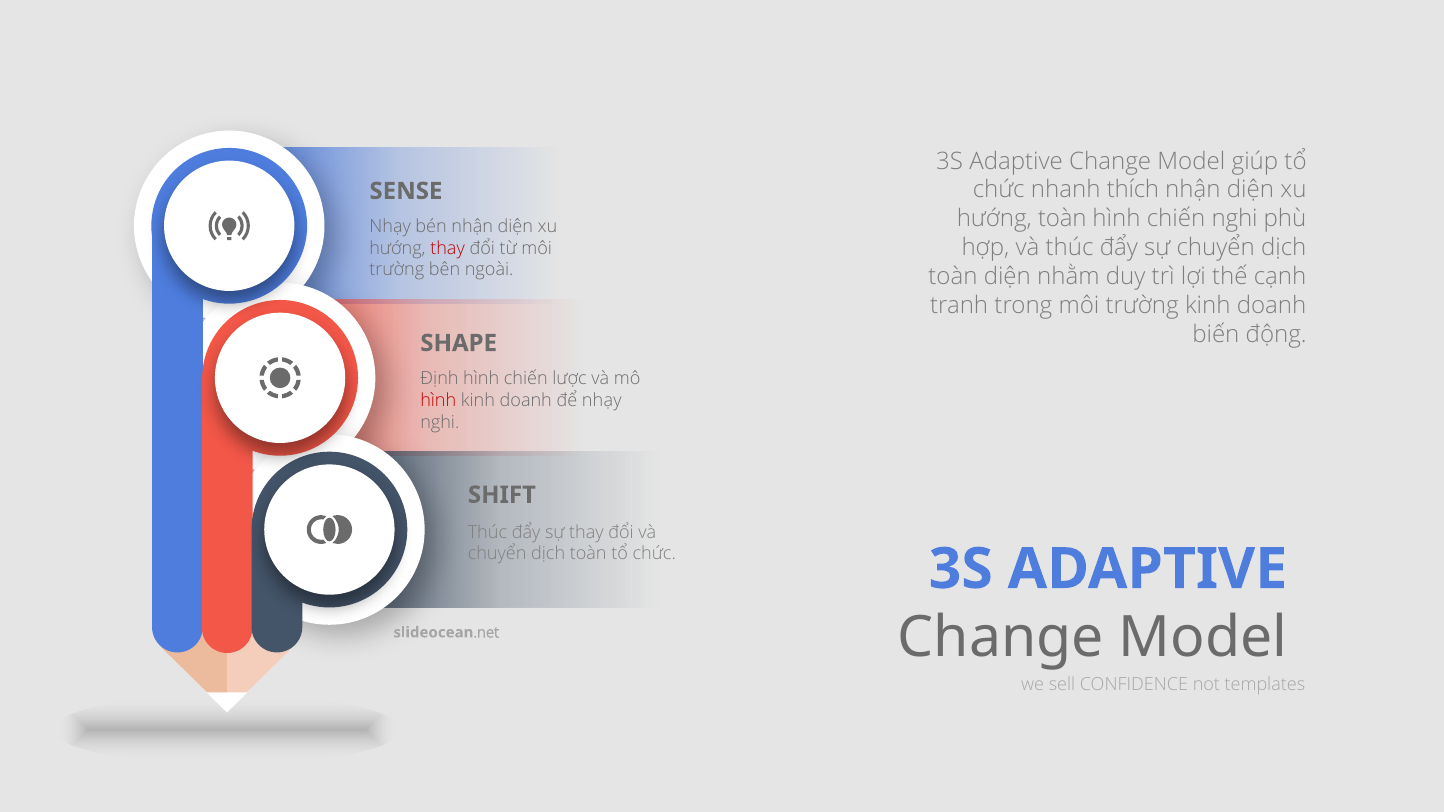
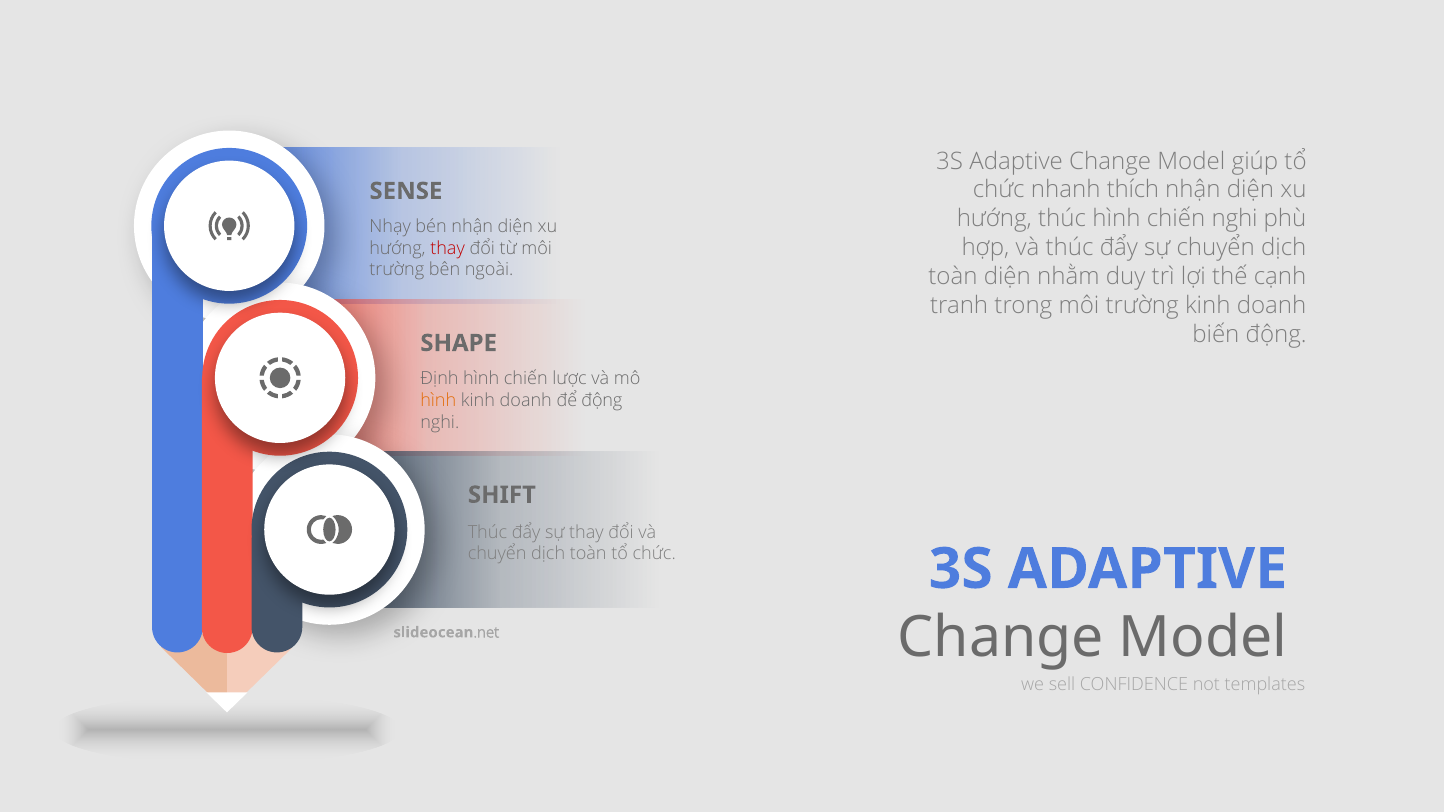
hướng toàn: toàn -> thúc
hình at (438, 401) colour: red -> orange
để nhạy: nhạy -> động
